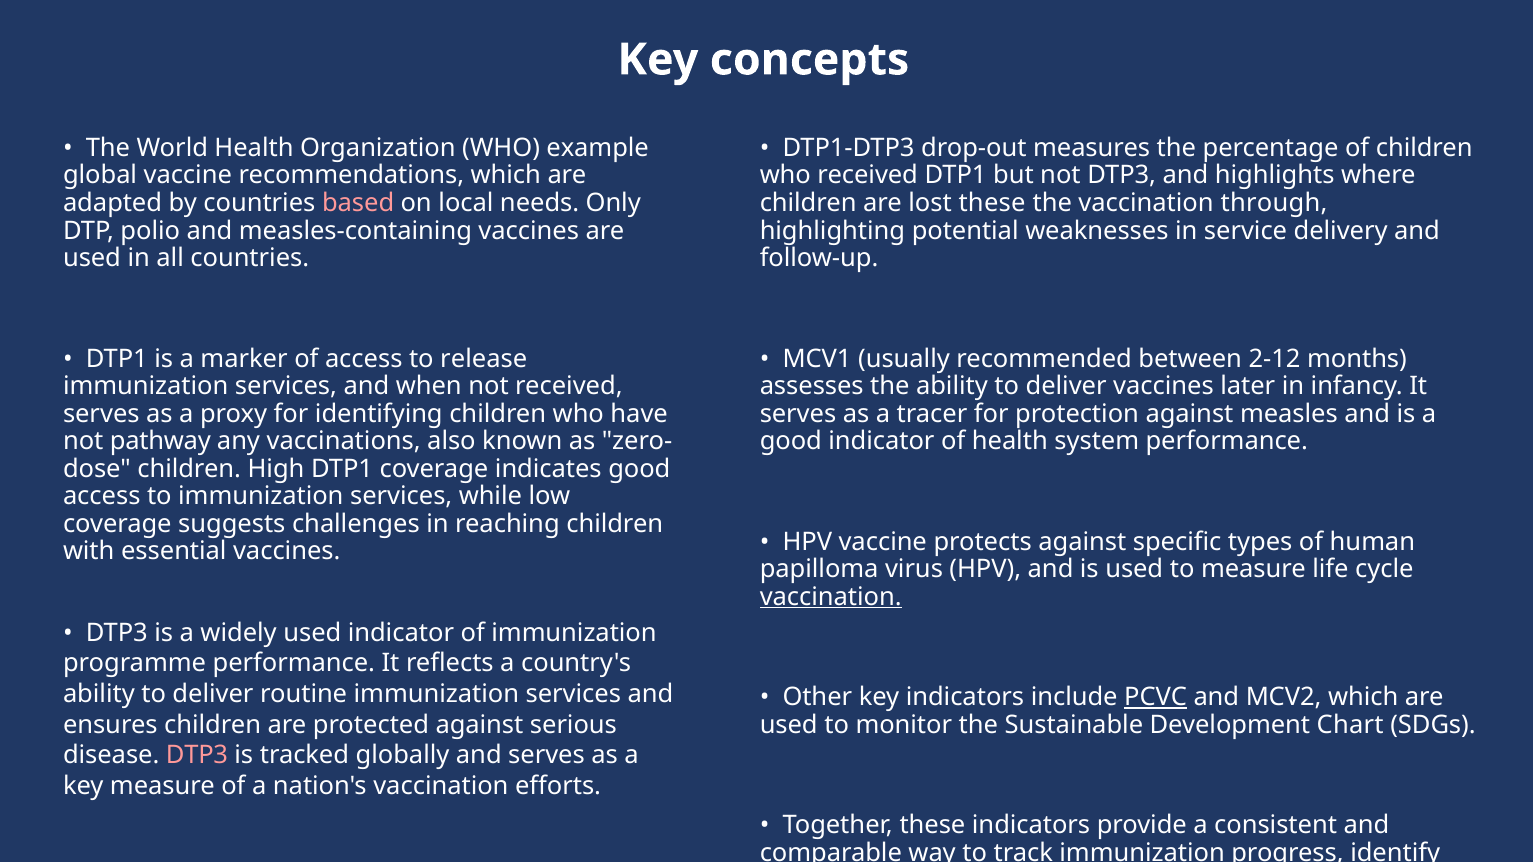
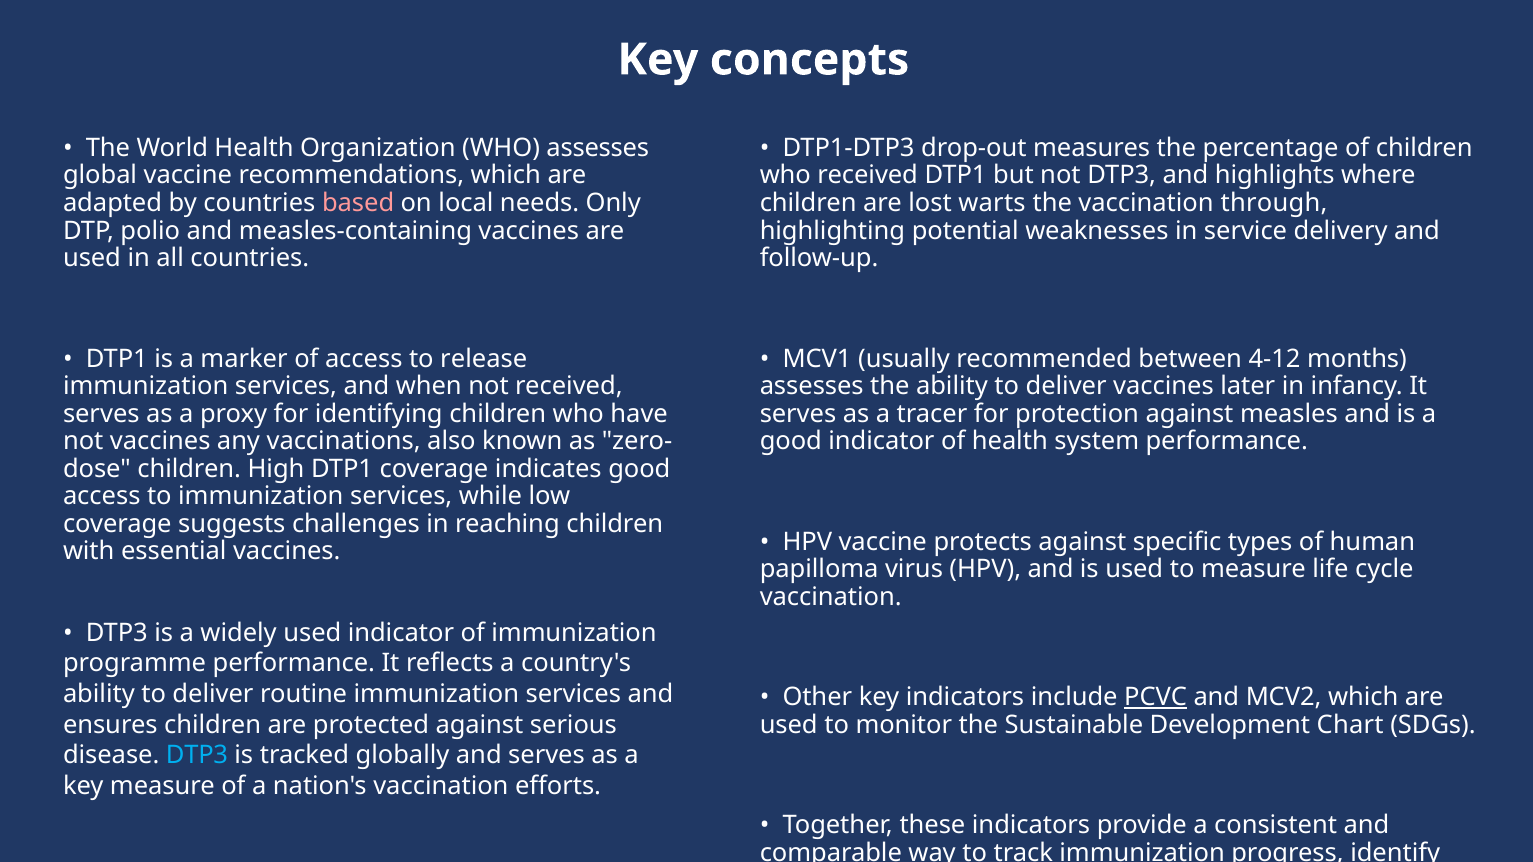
WHO example: example -> assesses
lost these: these -> warts
2-12: 2-12 -> 4-12
not pathway: pathway -> vaccines
vaccination at (831, 597) underline: present -> none
DTP3 at (197, 756) colour: pink -> light blue
